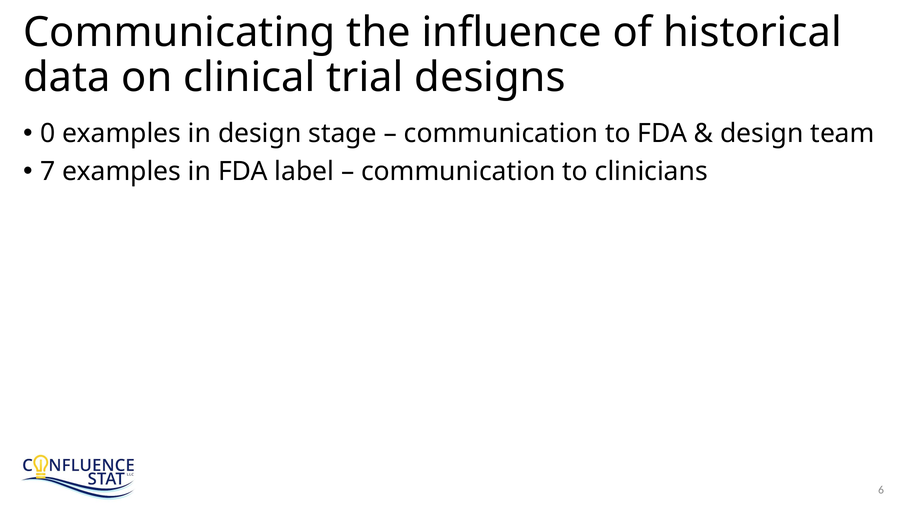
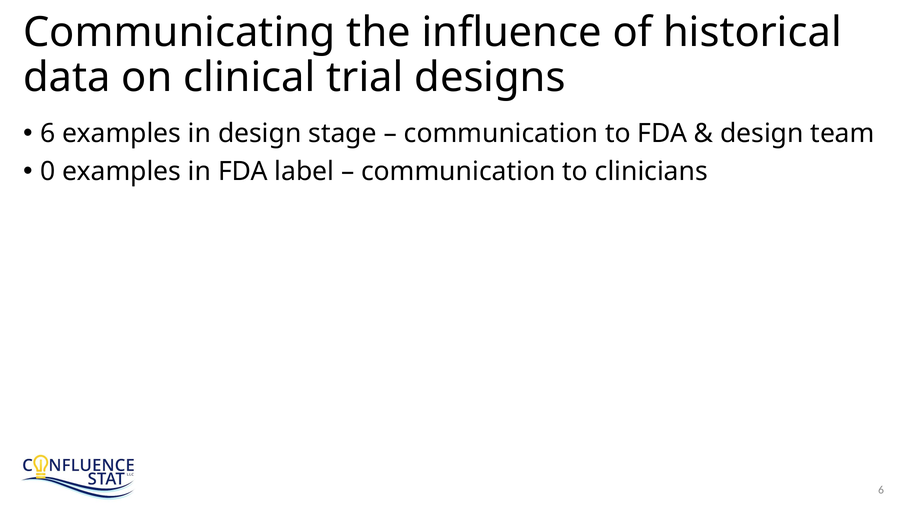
0 at (48, 133): 0 -> 6
7: 7 -> 0
